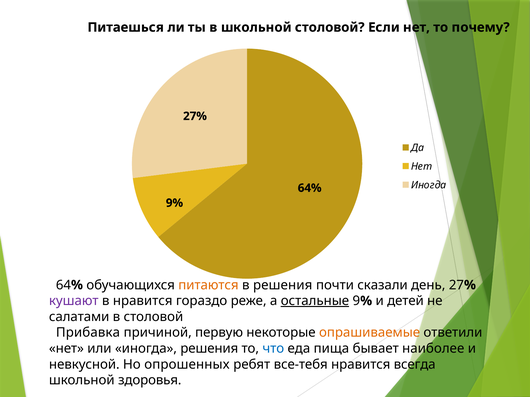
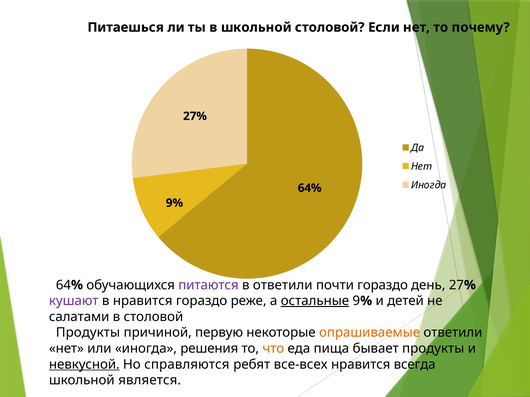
питаются colour: orange -> purple
в решения: решения -> ответили
почти сказали: сказали -> гораздо
Прибавка at (88, 333): Прибавка -> Продукты
что colour: blue -> orange
бывает наиболее: наиболее -> продукты
невкусной underline: none -> present
опрошенных: опрошенных -> справляются
все-тебя: все-тебя -> все-всех
здоровья: здоровья -> является
